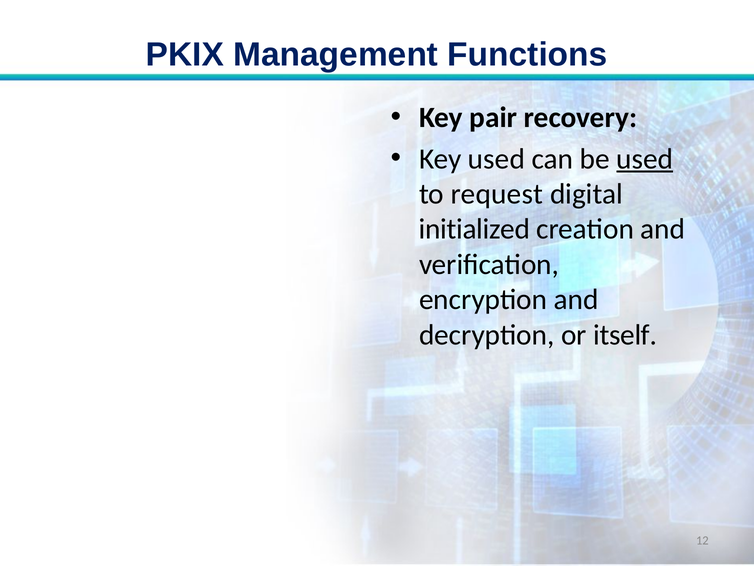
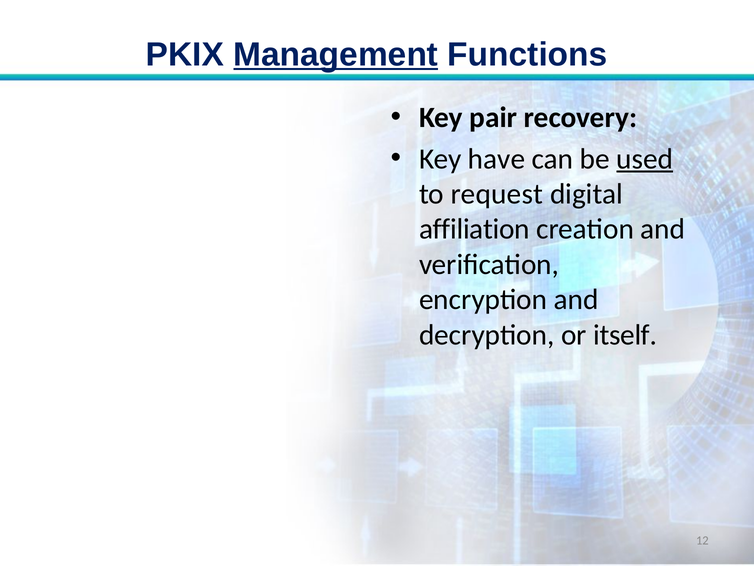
Management underline: none -> present
Key used: used -> have
initialized: initialized -> affiliation
